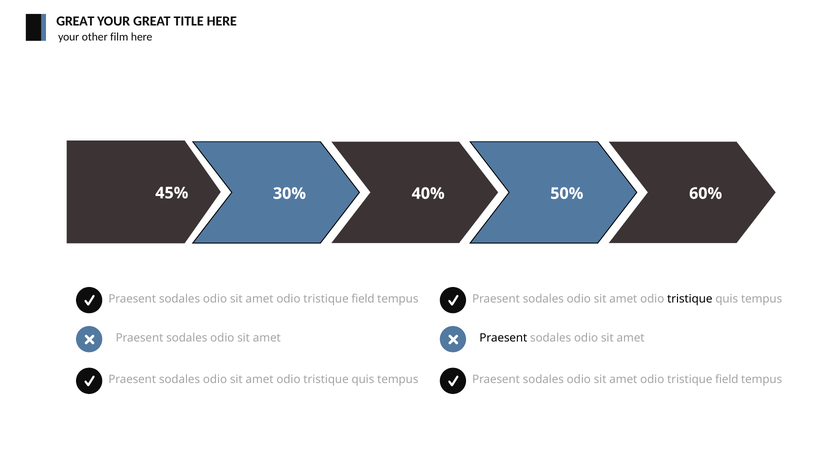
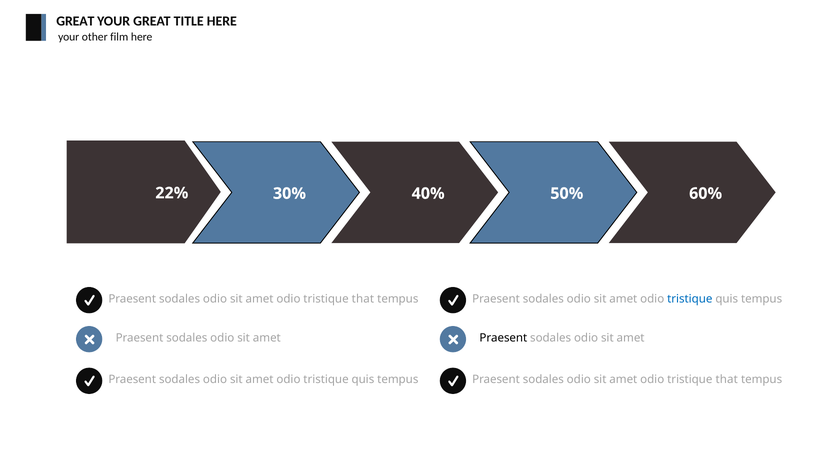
45%: 45% -> 22%
field at (363, 299): field -> that
tristique at (690, 299) colour: black -> blue
field at (727, 379): field -> that
